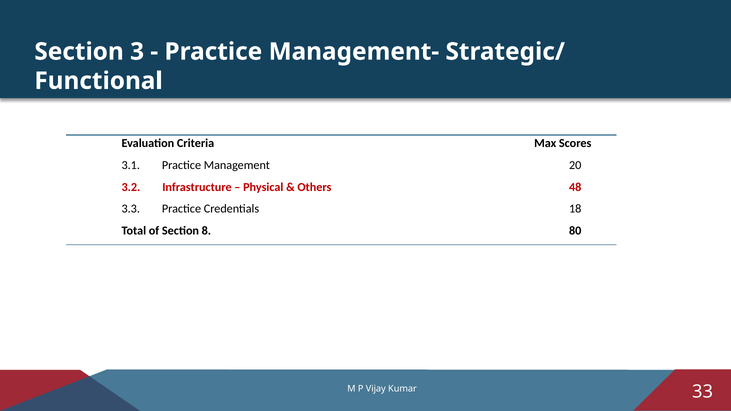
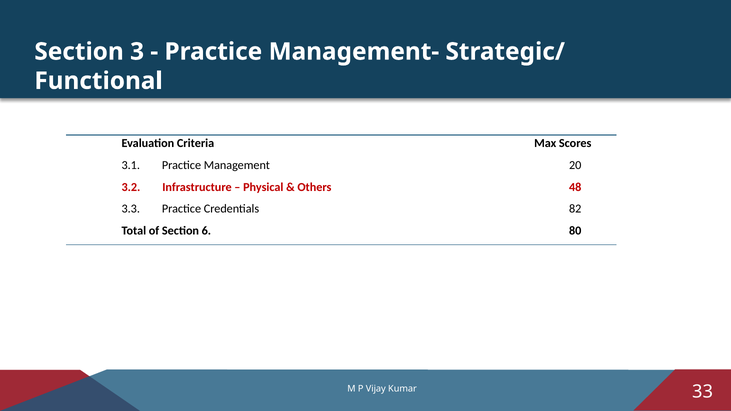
18: 18 -> 82
8: 8 -> 6
